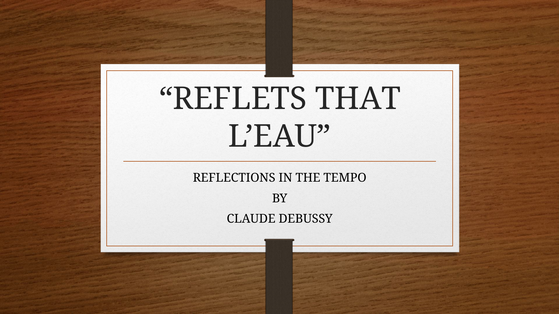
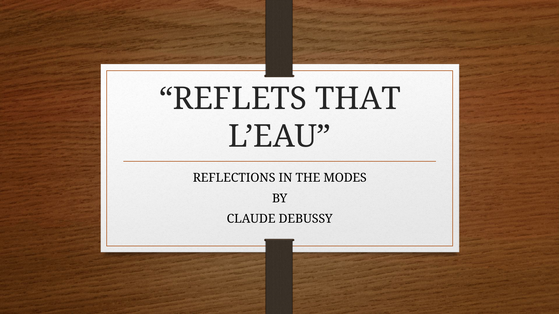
TEMPO: TEMPO -> MODES
